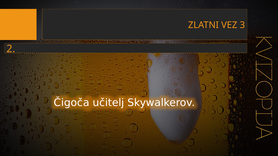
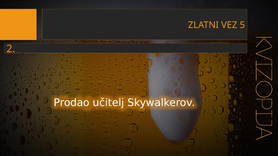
3: 3 -> 5
Čigoča: Čigoča -> Prodao
